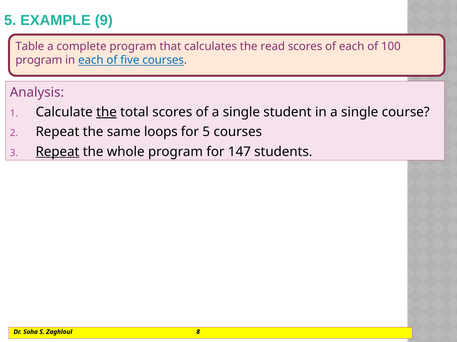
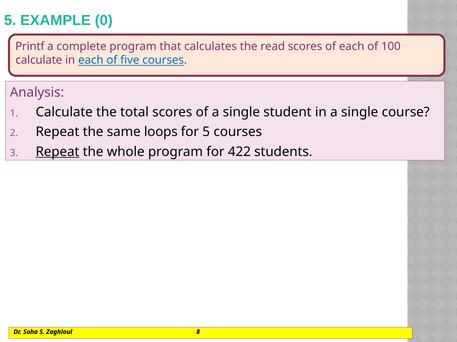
9: 9 -> 0
Table: Table -> Printf
program at (39, 60): program -> calculate
the at (106, 112) underline: present -> none
147: 147 -> 422
